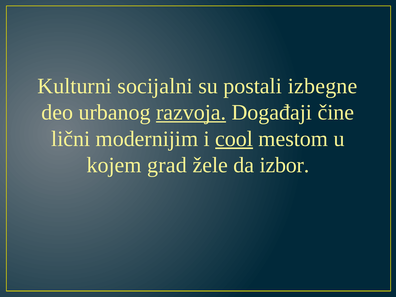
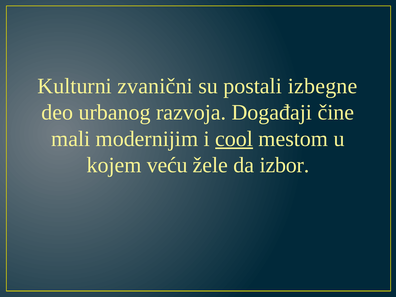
socijalni: socijalni -> zvanični
razvoja underline: present -> none
lični: lični -> mali
grad: grad -> veću
